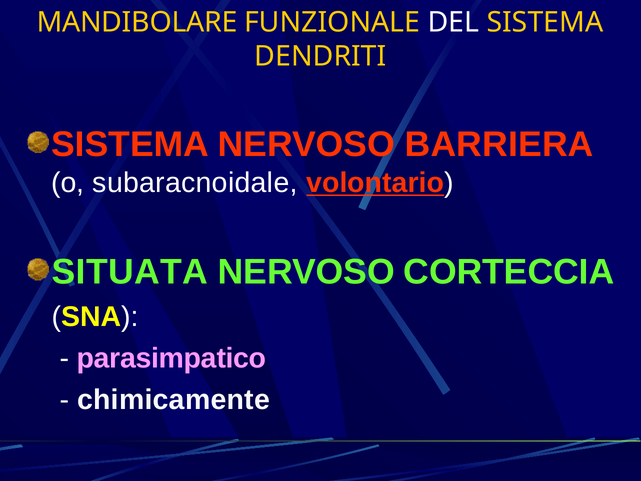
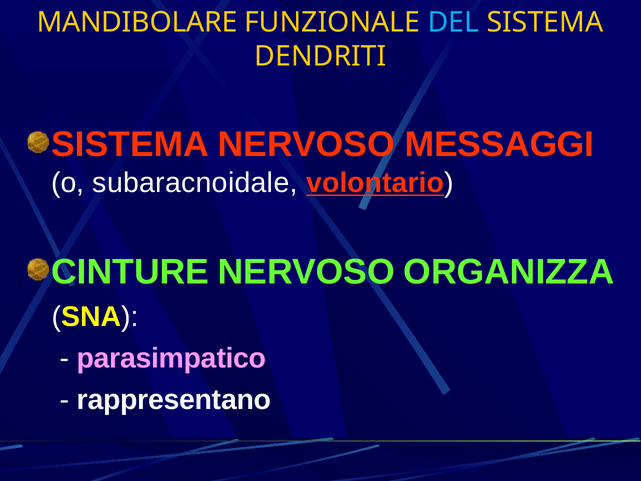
DEL colour: white -> light blue
BARRIERA: BARRIERA -> MESSAGGI
SITUATA: SITUATA -> CINTURE
CORTECCIA: CORTECCIA -> ORGANIZZA
chimicamente: chimicamente -> rappresentano
